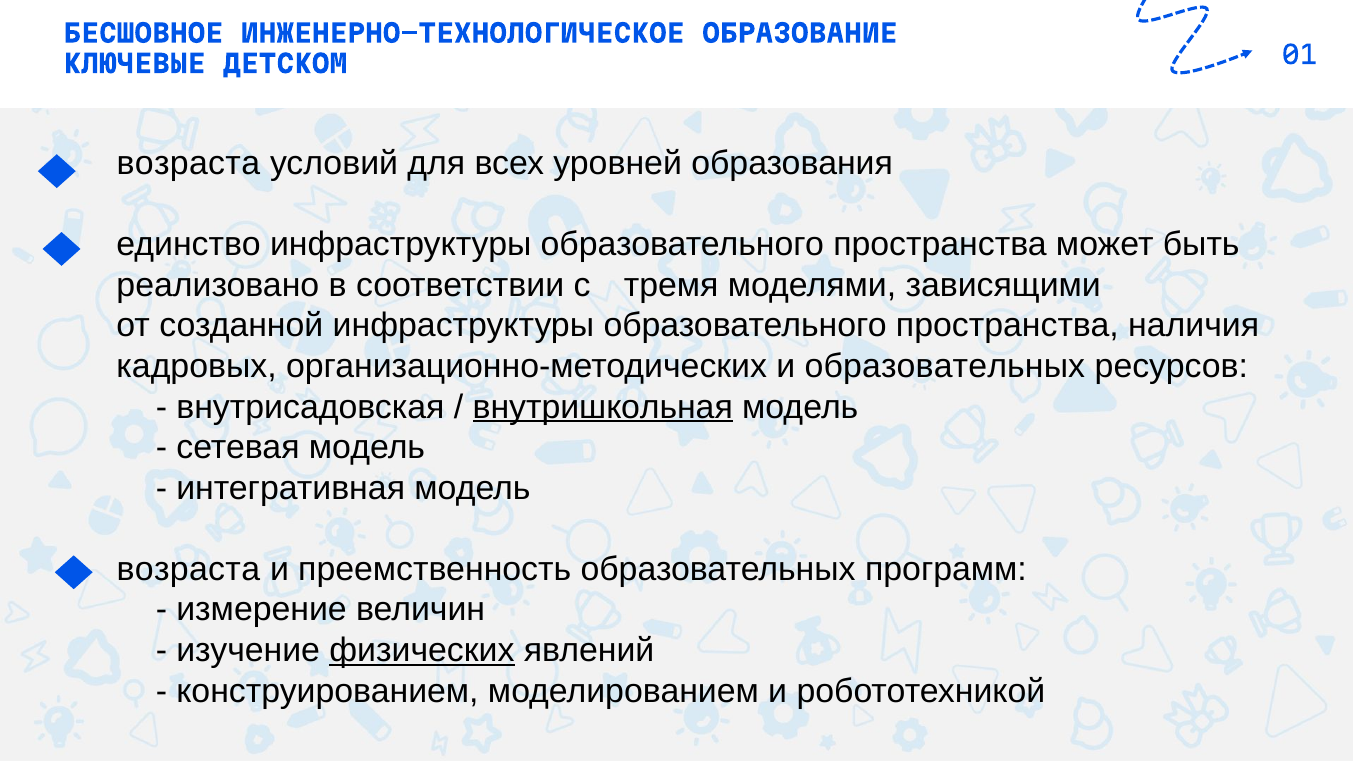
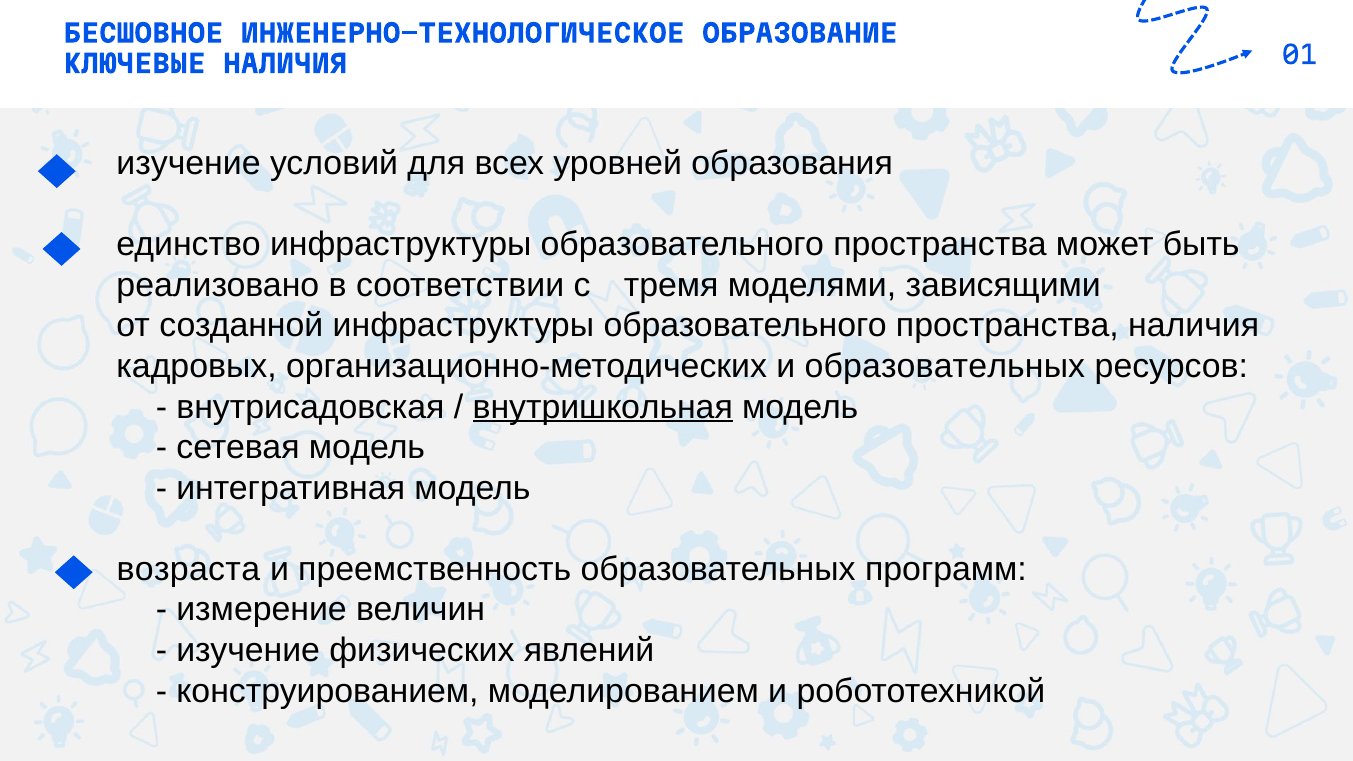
КЛЮЧЕВЫЕ ДЕТСКОМ: ДЕТСКОМ -> НАЛИЧИЯ
возраста at (188, 163): возраста -> изучение
физических underline: present -> none
